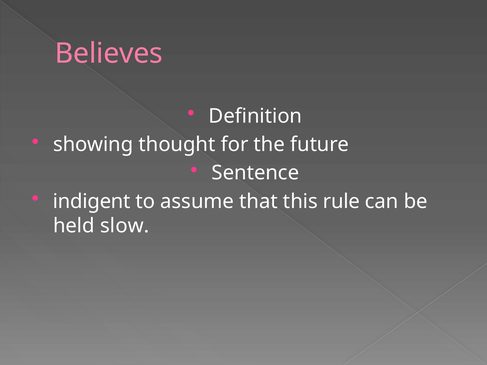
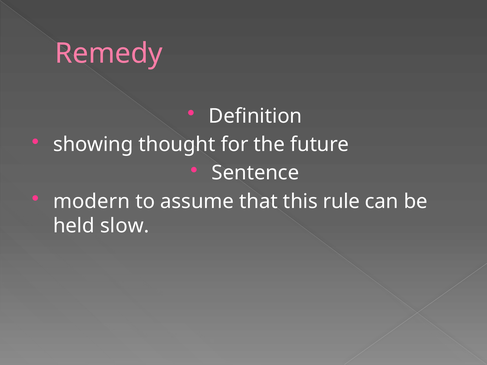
Believes: Believes -> Remedy
indigent: indigent -> modern
